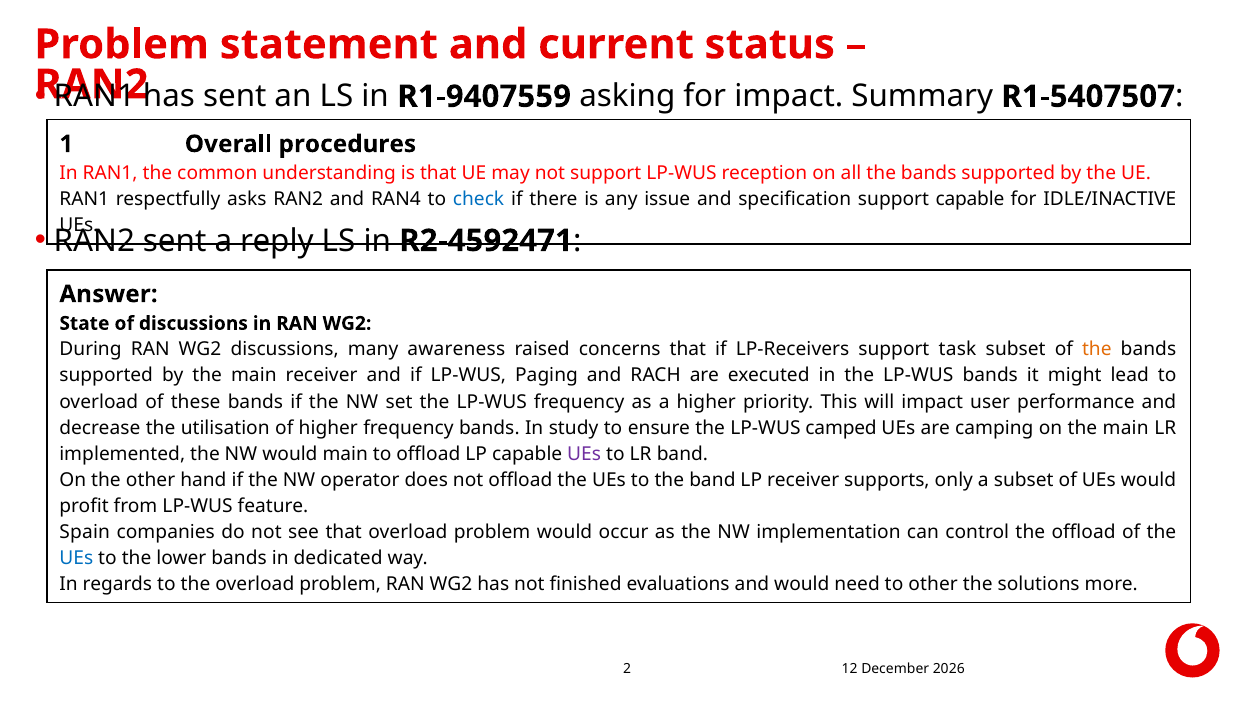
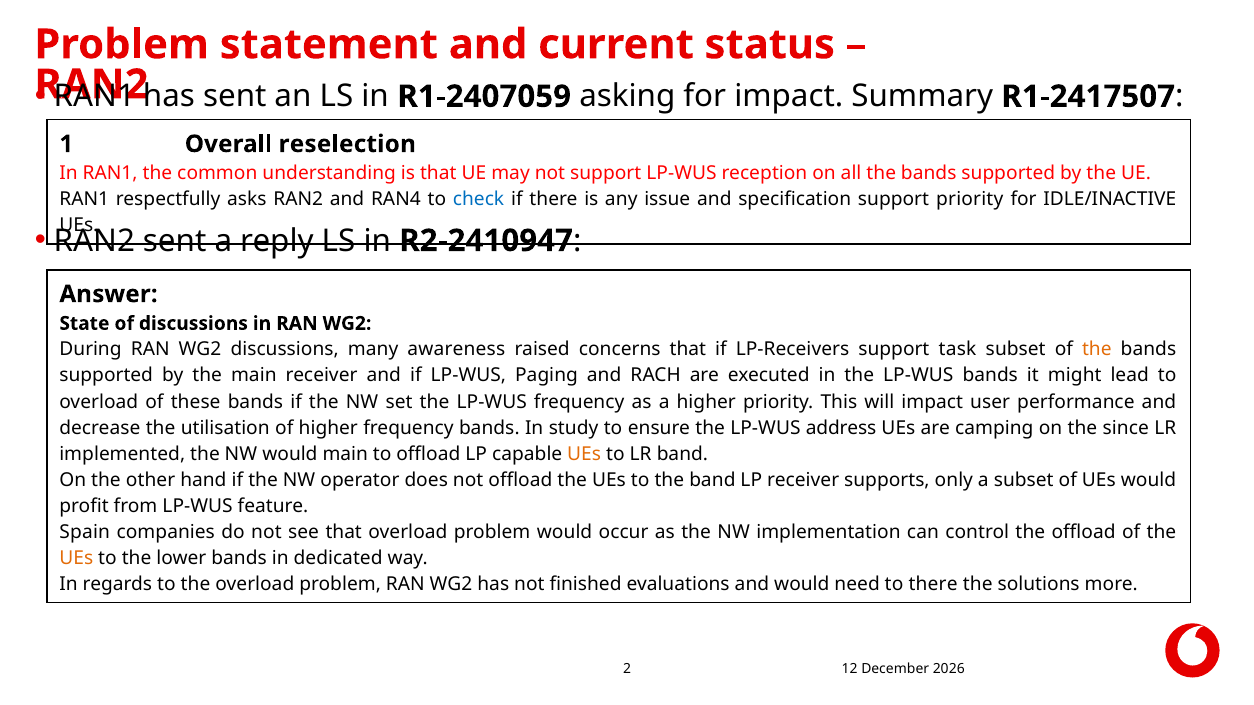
R1-9407559: R1-9407559 -> R1-2407059
R1-5407507: R1-5407507 -> R1-2417507
procedures: procedures -> reselection
support capable: capable -> priority
R2-4592471: R2-4592471 -> R2-2410947
camped: camped -> address
on the main: main -> since
UEs at (584, 454) colour: purple -> orange
UEs at (76, 559) colour: blue -> orange
to other: other -> there
